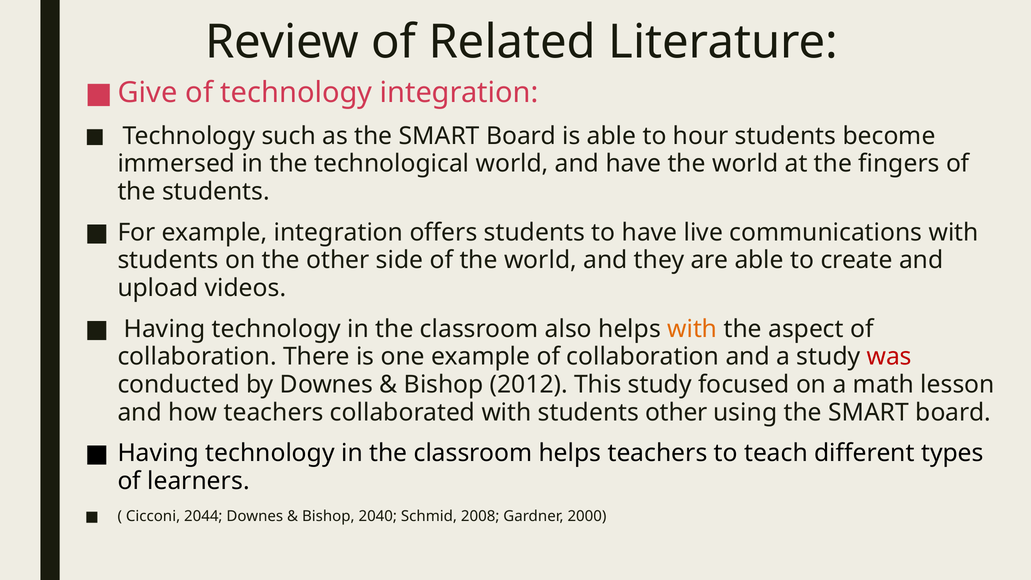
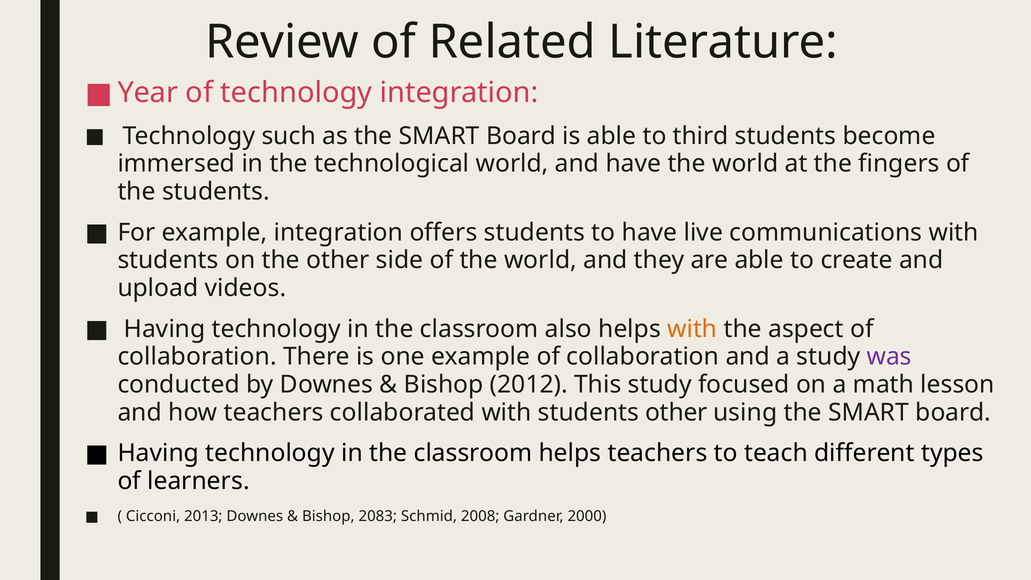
Give: Give -> Year
hour: hour -> third
was colour: red -> purple
2044: 2044 -> 2013
2040: 2040 -> 2083
